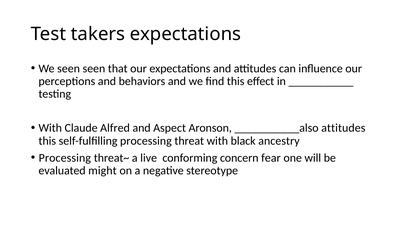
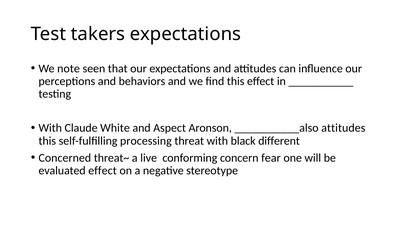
We seen: seen -> note
Alfred: Alfred -> White
ancestry: ancestry -> different
Processing at (65, 158): Processing -> Concerned
evaluated might: might -> effect
